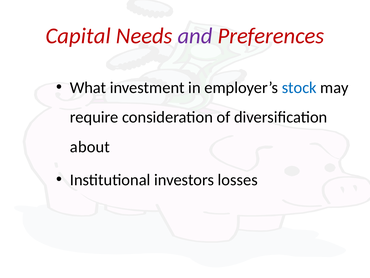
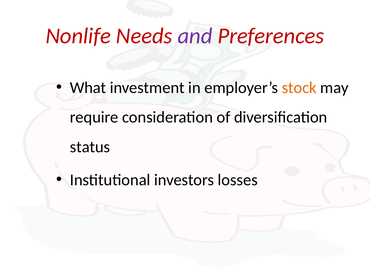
Capital: Capital -> Nonlife
stock colour: blue -> orange
about: about -> status
